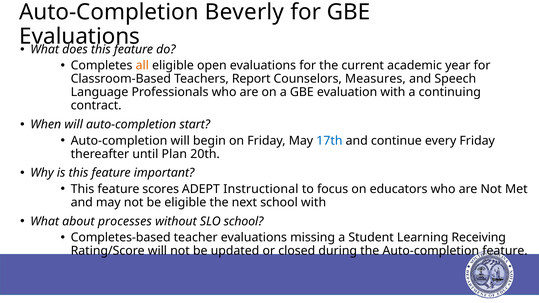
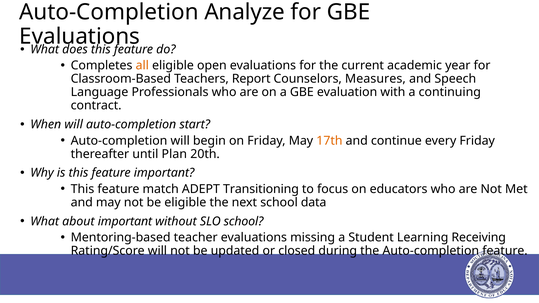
Beverly: Beverly -> Analyze
17th colour: blue -> orange
scores: scores -> match
Instructional: Instructional -> Transitioning
school with: with -> data
about processes: processes -> important
Completes-based: Completes-based -> Mentoring-based
